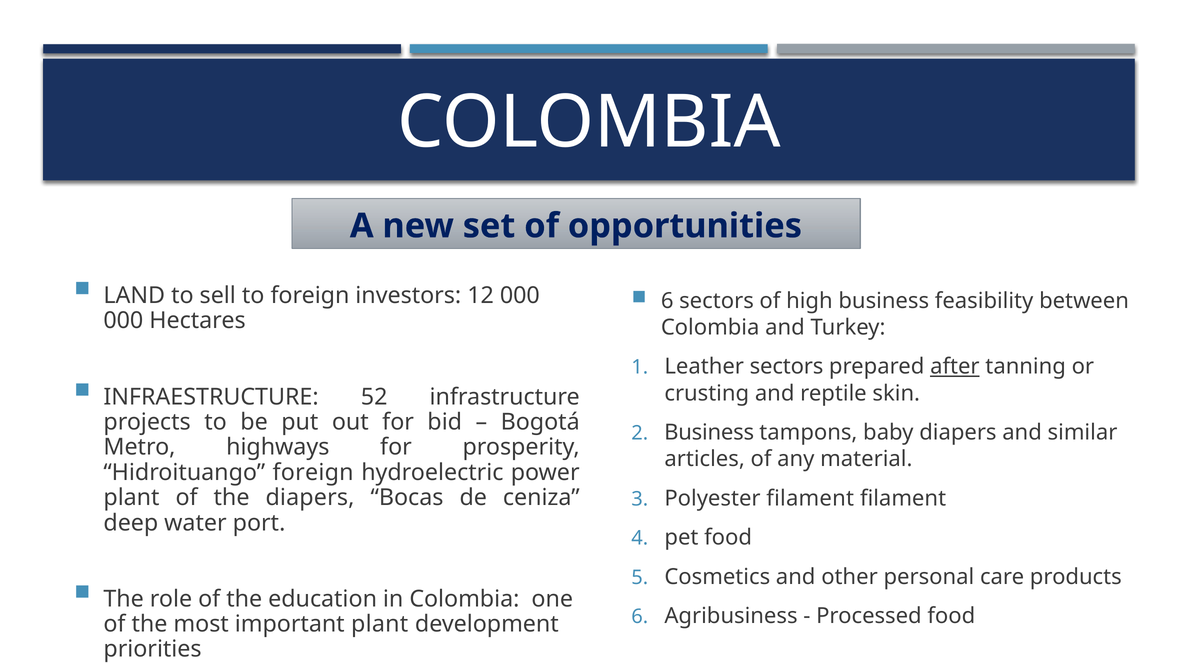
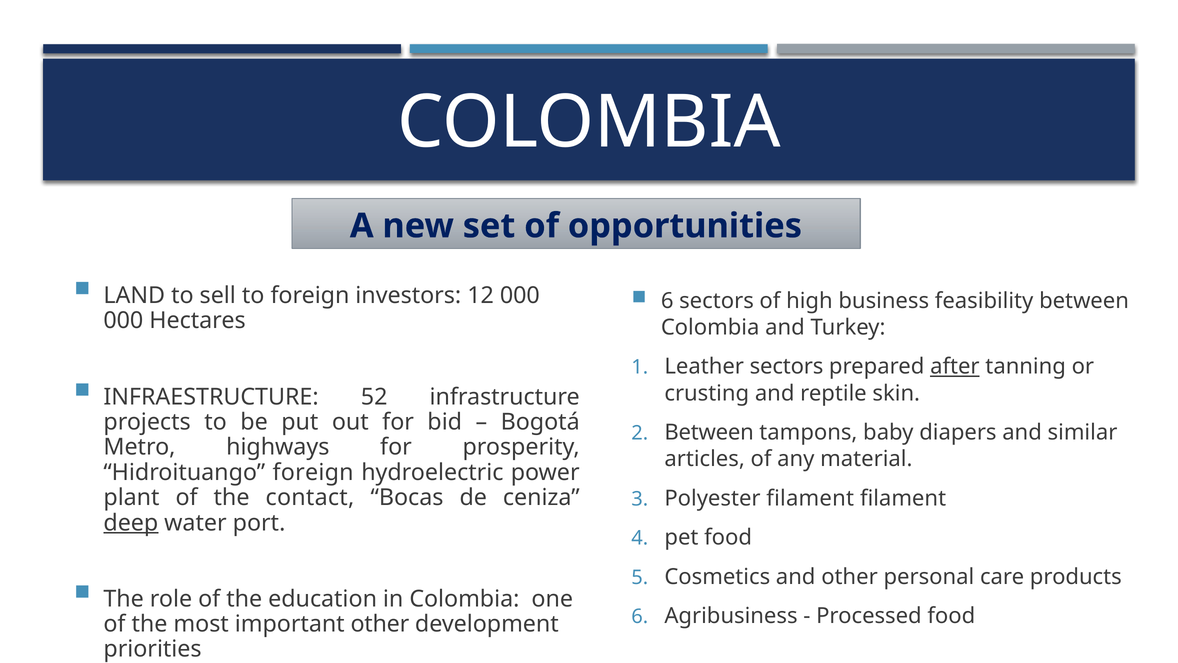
Business at (709, 432): Business -> Between
the diapers: diapers -> contact
deep underline: none -> present
important plant: plant -> other
